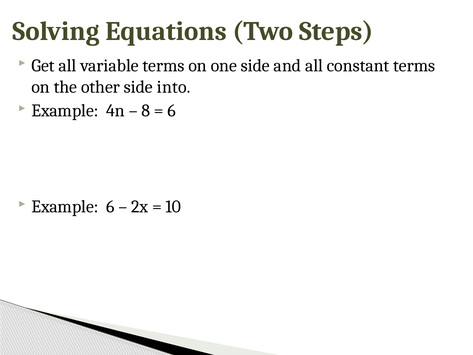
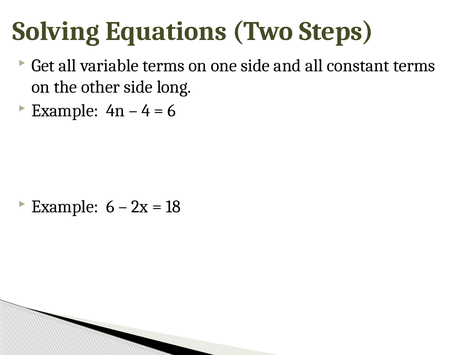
into: into -> long
8: 8 -> 4
10: 10 -> 18
